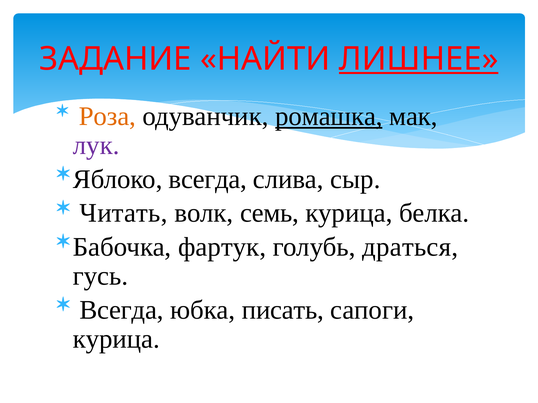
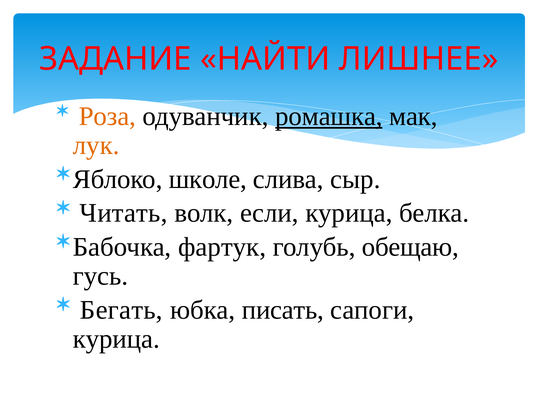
ЛИШНЕЕ underline: present -> none
лук colour: purple -> orange
Яблоко всегда: всегда -> школе
семь: семь -> если
драться: драться -> обещаю
Всегда at (122, 310): Всегда -> Бегать
